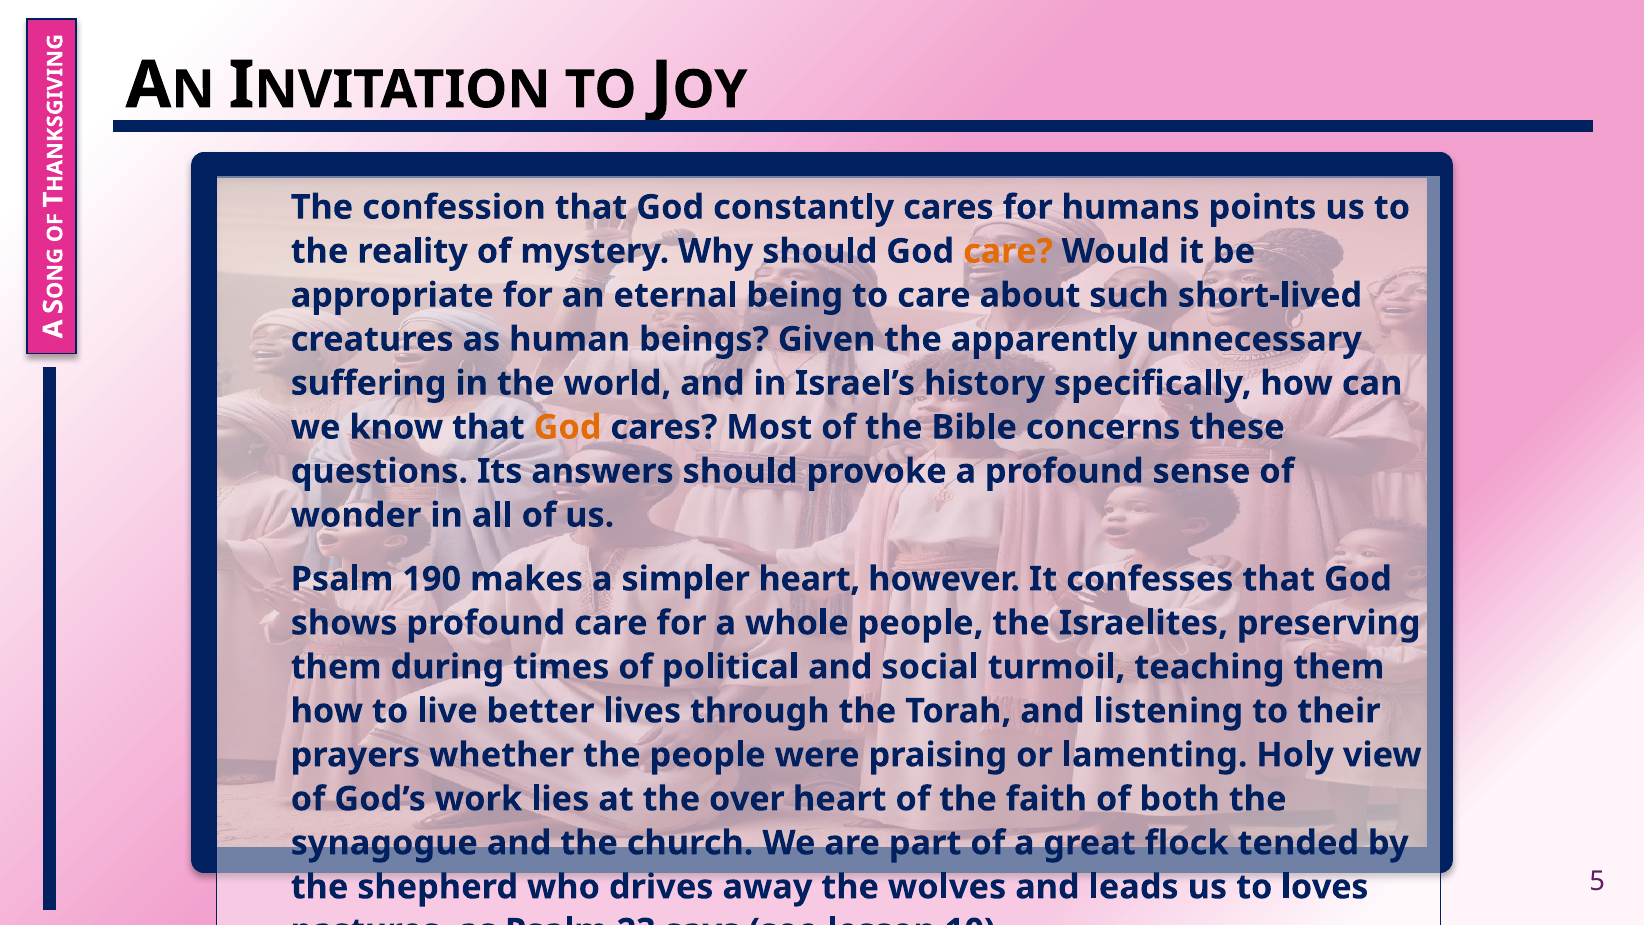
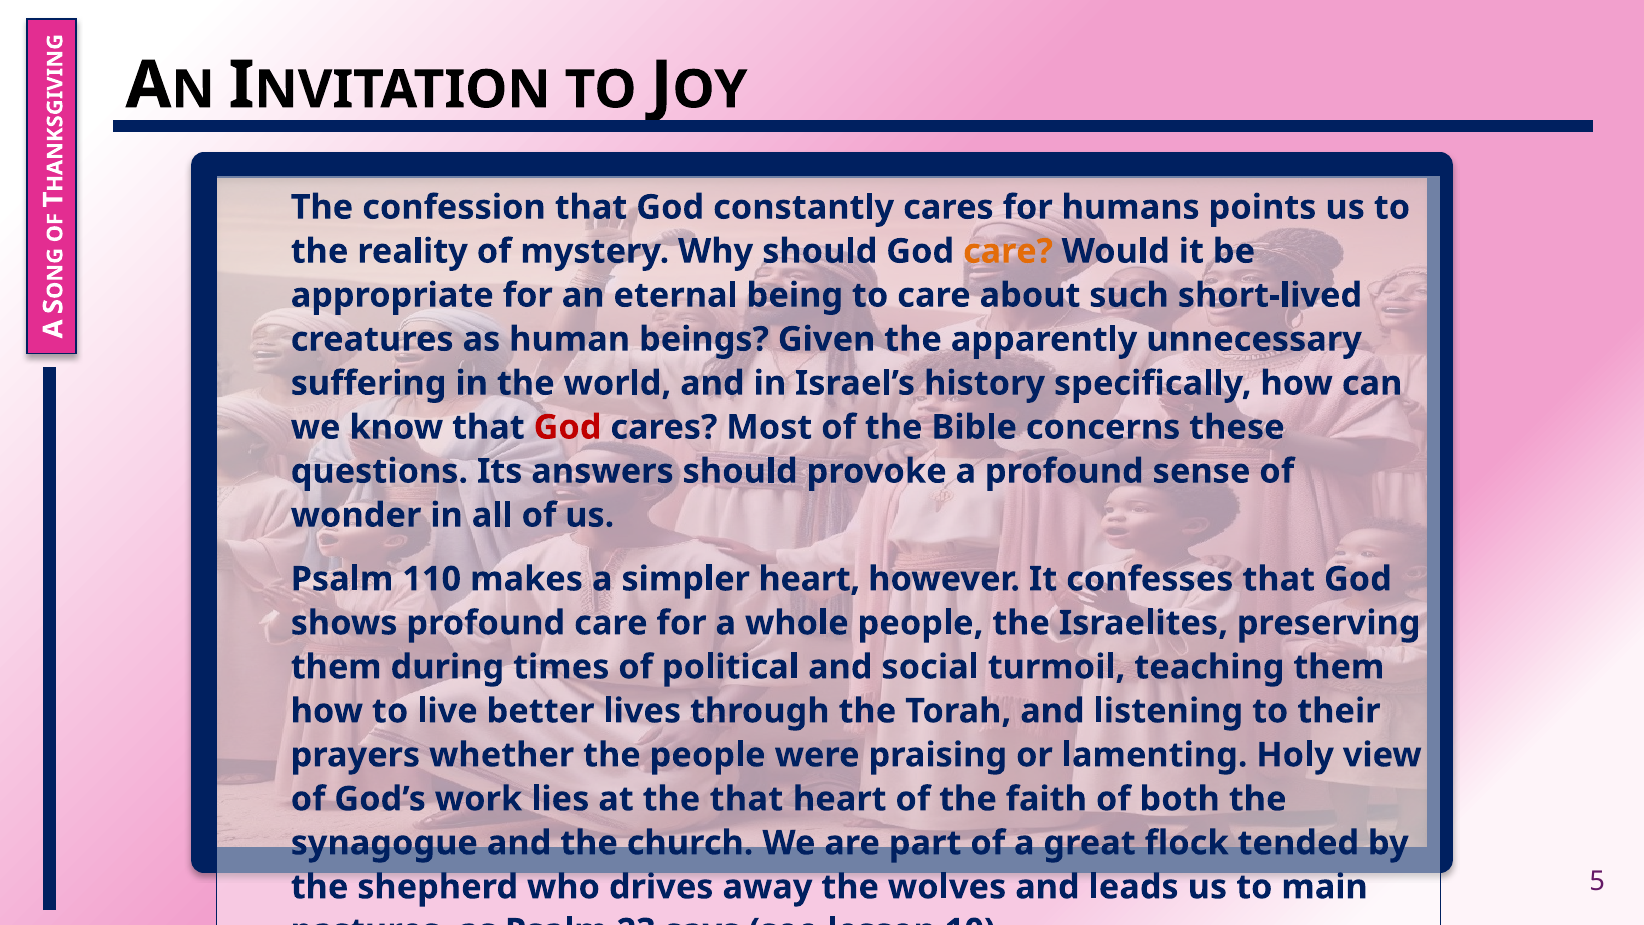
God at (568, 427) colour: orange -> red
190: 190 -> 110
the over: over -> that
loves: loves -> main
